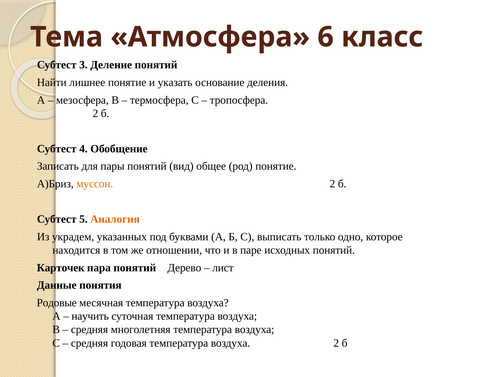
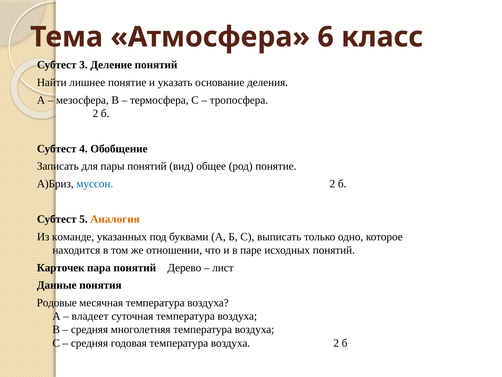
муссон colour: orange -> blue
украдем: украдем -> команде
научить: научить -> владеет
